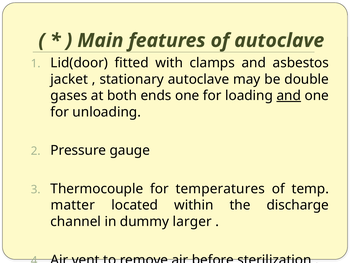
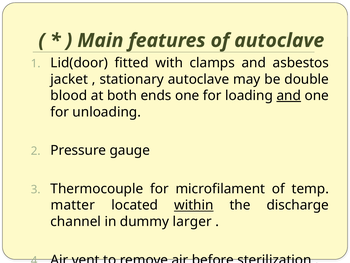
gases: gases -> blood
temperatures: temperatures -> microfilament
within underline: none -> present
